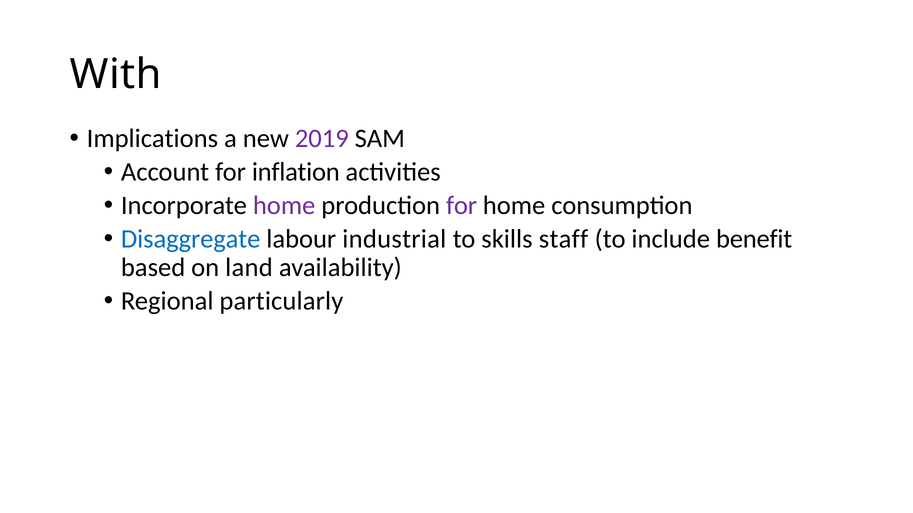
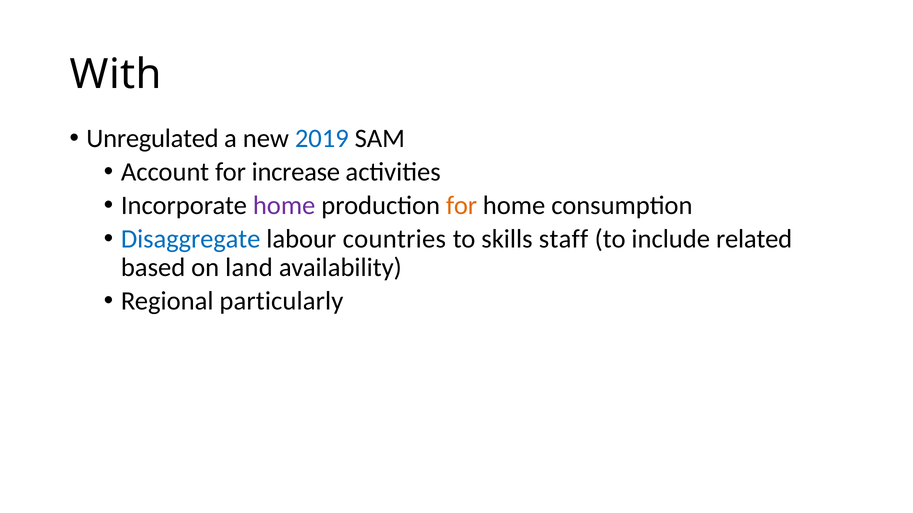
Implications: Implications -> Unregulated
2019 colour: purple -> blue
inflation: inflation -> increase
for at (462, 206) colour: purple -> orange
industrial: industrial -> countries
benefit: benefit -> related
